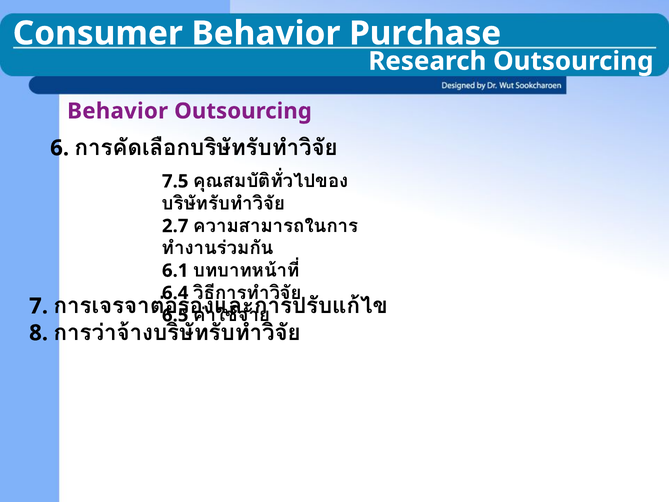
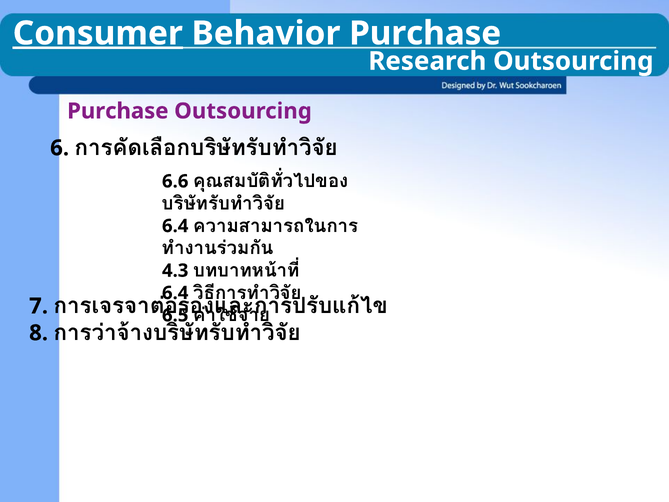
Consumer underline: none -> present
Behavior at (118, 111): Behavior -> Purchase
7.5: 7.5 -> 6.6
2.7 at (175, 226): 2.7 -> 6.4
6.1: 6.1 -> 4.3
